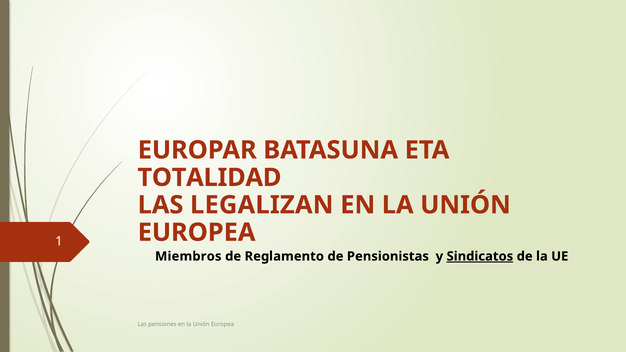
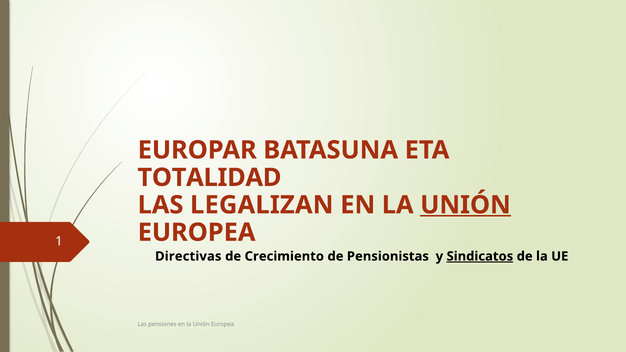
UNIÓN at (465, 205) underline: none -> present
Miembros: Miembros -> Directivas
Reglamento: Reglamento -> Crecimiento
